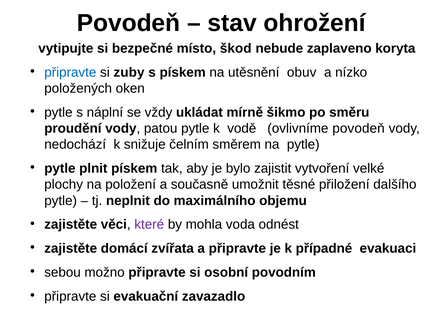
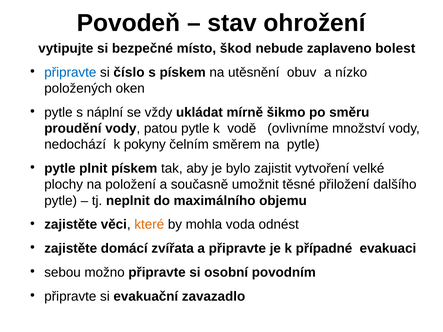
koryta: koryta -> bolest
zuby: zuby -> číslo
ovlivníme povodeň: povodeň -> množství
snižuje: snižuje -> pokyny
které colour: purple -> orange
